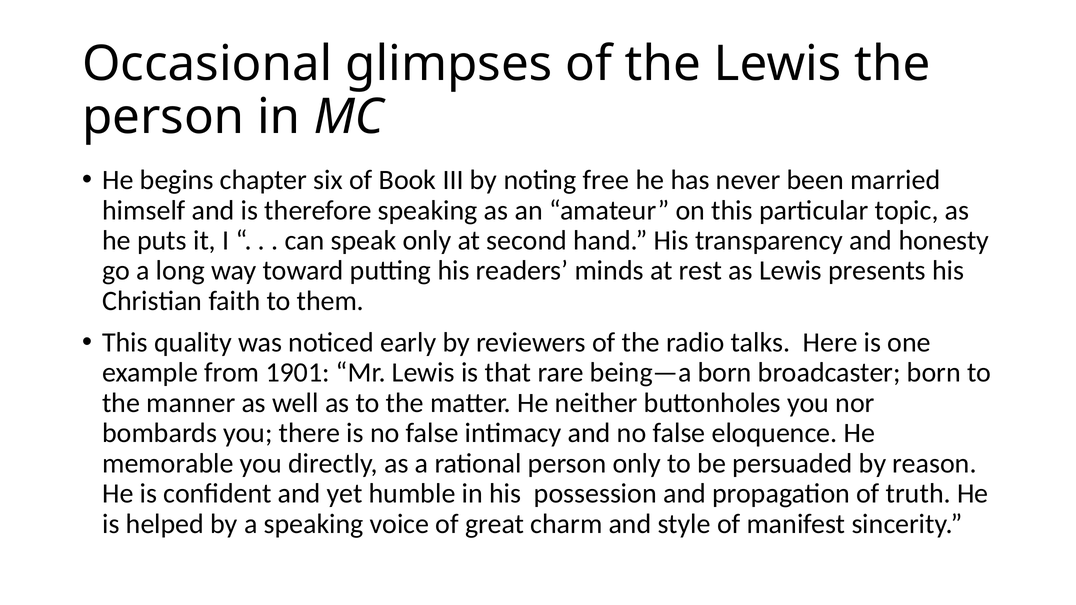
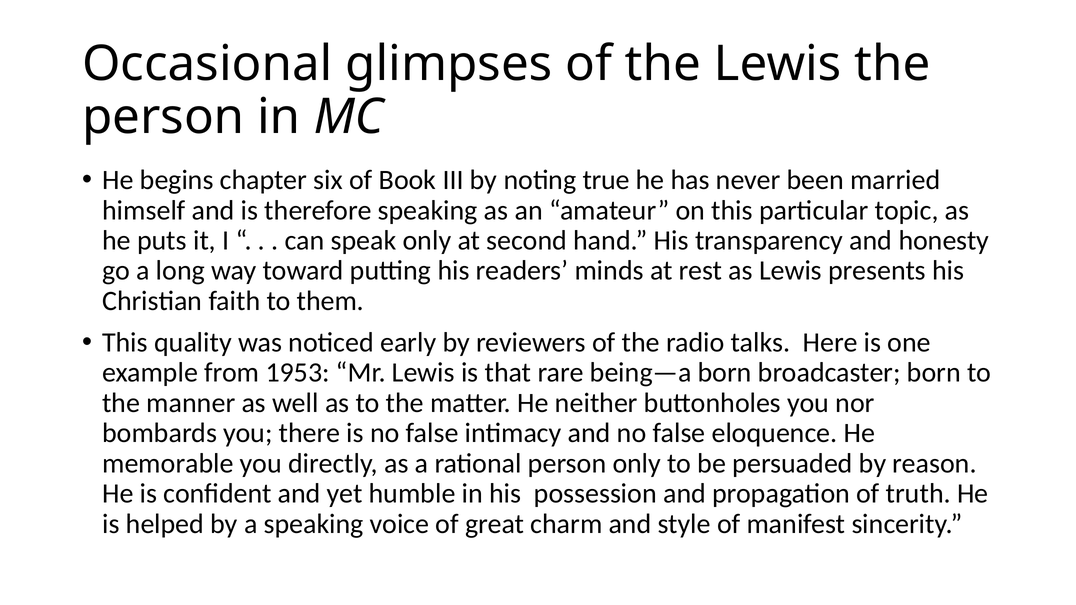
free: free -> true
1901: 1901 -> 1953
